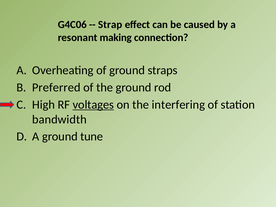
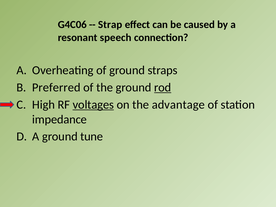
making: making -> speech
rod underline: none -> present
interfering: interfering -> advantage
bandwidth: bandwidth -> impedance
